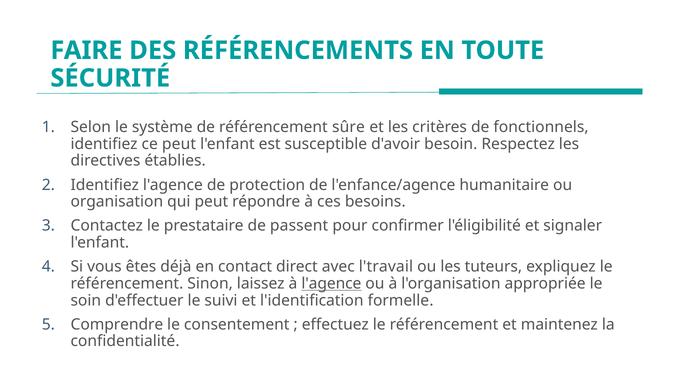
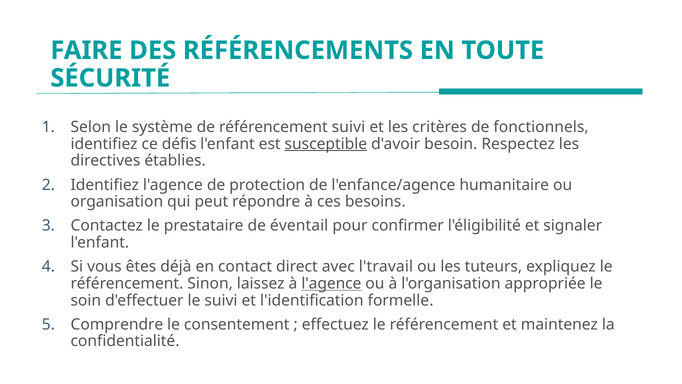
référencement sûre: sûre -> suivi
ce peut: peut -> défis
susceptible underline: none -> present
passent: passent -> éventail
